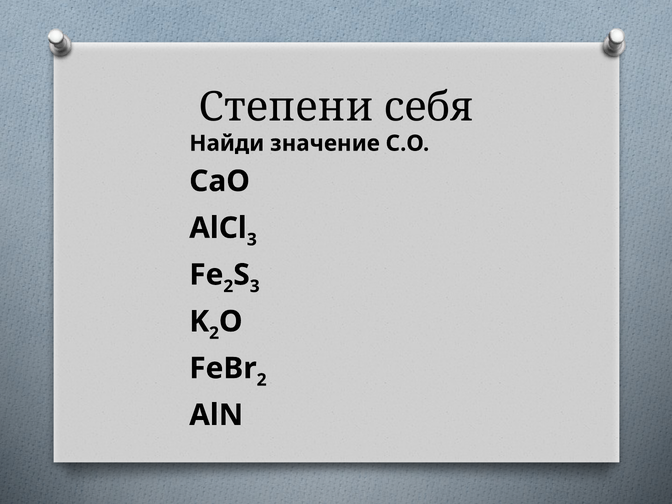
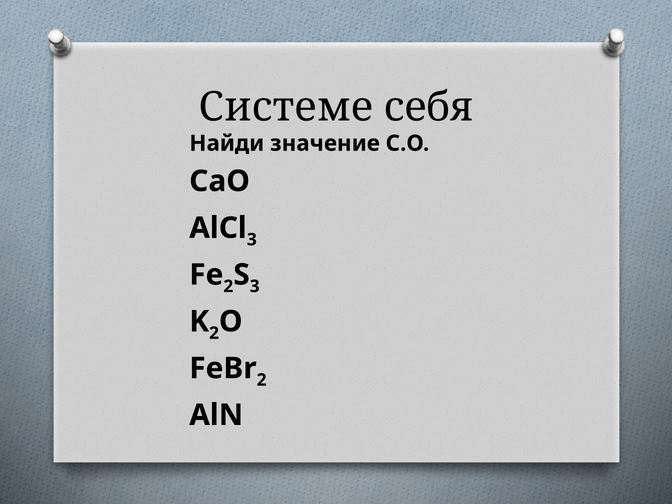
Степени: Степени -> Системе
